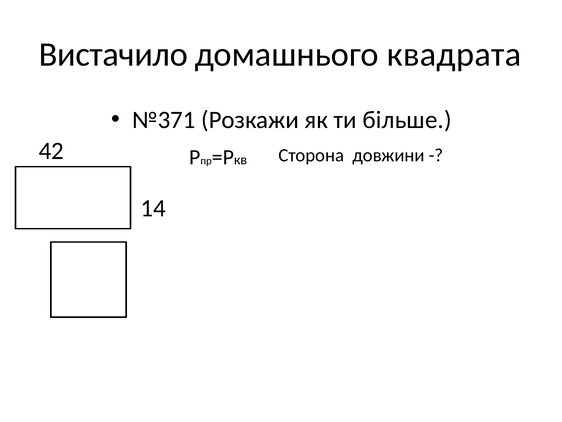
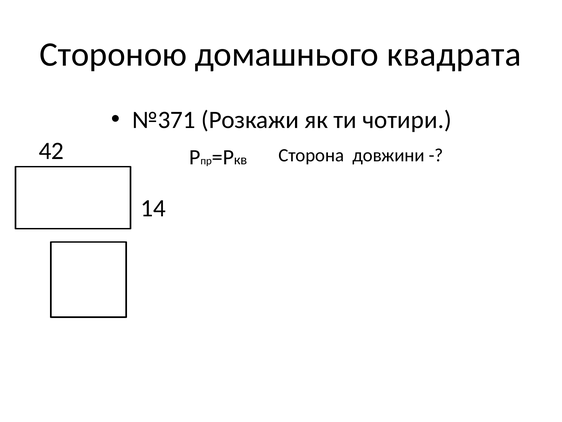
Вистачило: Вистачило -> Стороною
більше: більше -> чотири
